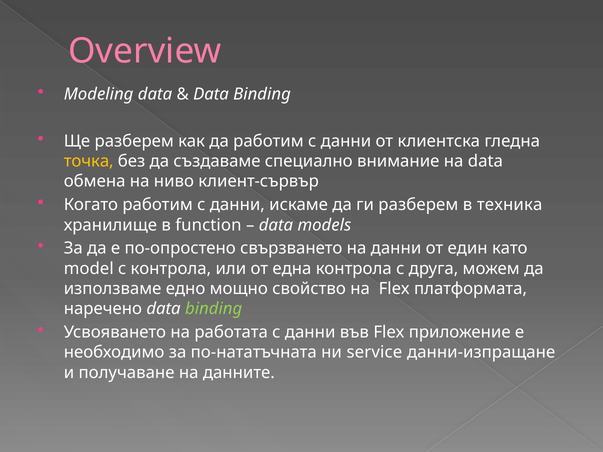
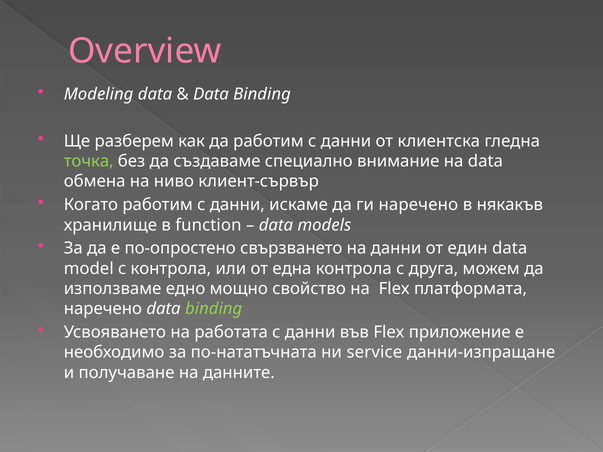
точка colour: yellow -> light green
ги разберем: разберем -> наречено
техника: техника -> някакъв
като: като -> datа
